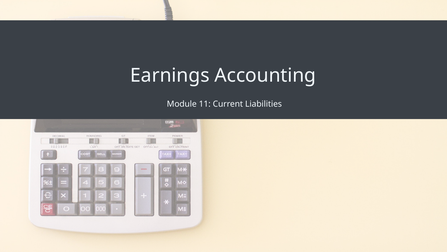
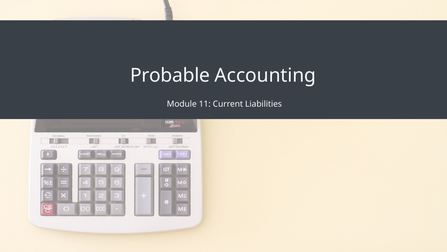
Earnings: Earnings -> Probable
